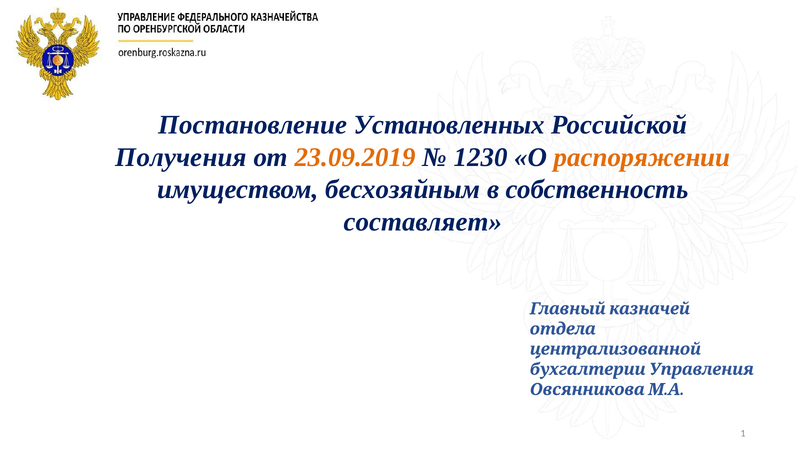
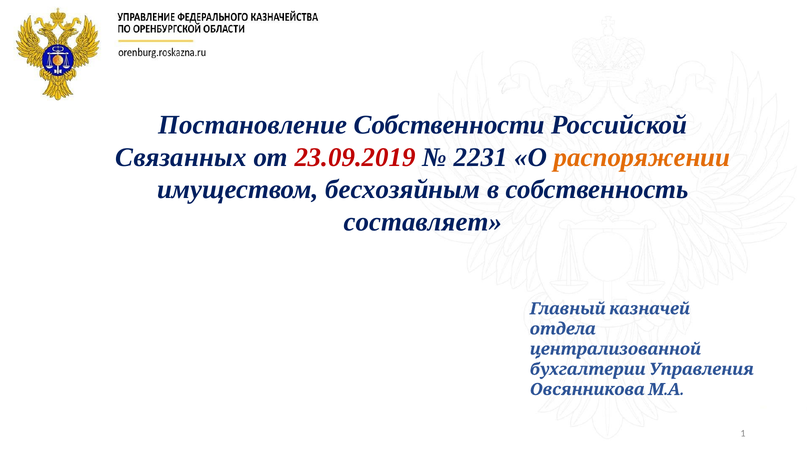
Установленных: Установленных -> Собственности
Получения: Получения -> Связанных
23.09.2019 colour: orange -> red
1230: 1230 -> 2231
